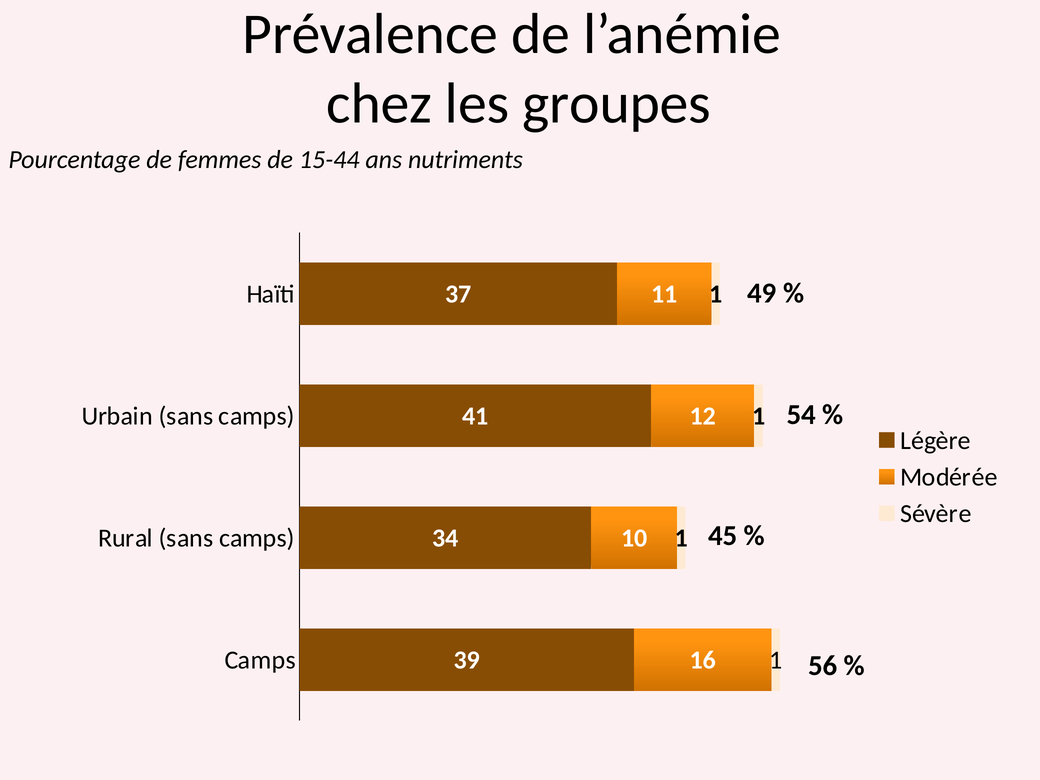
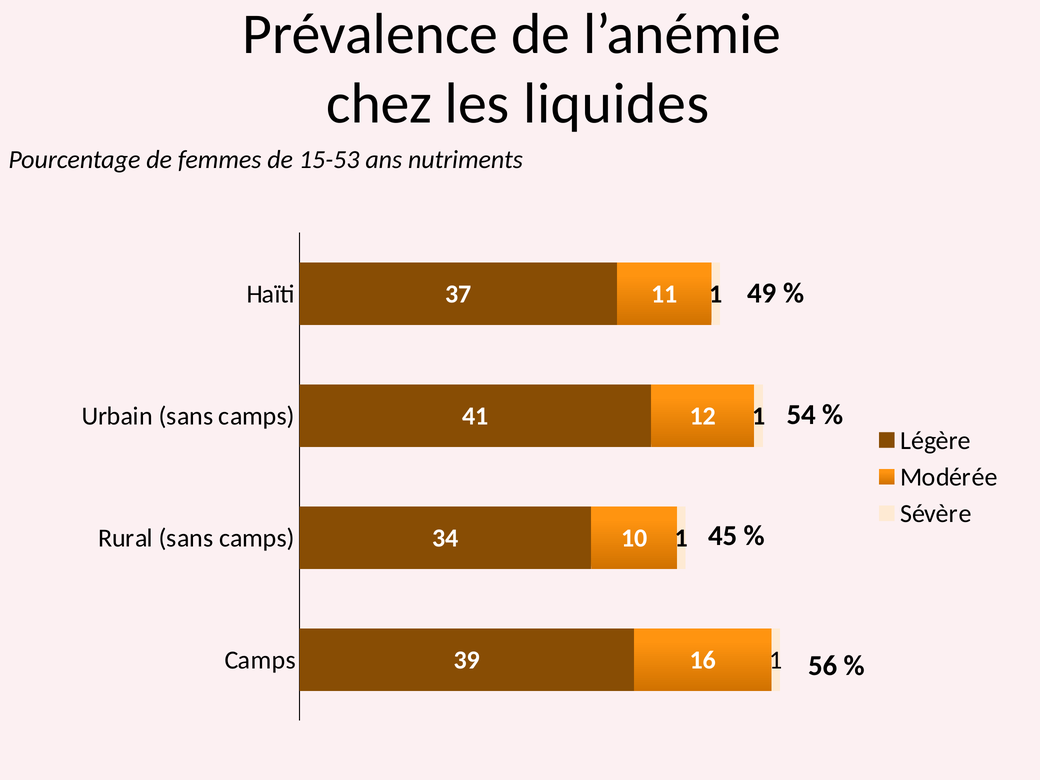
groupes: groupes -> liquides
15-44: 15-44 -> 15-53
